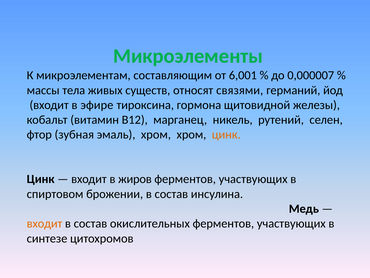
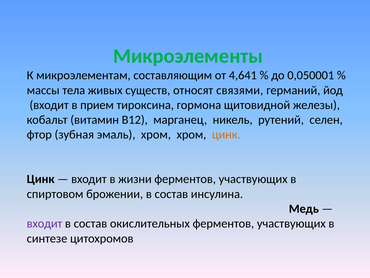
6,001: 6,001 -> 4,641
0,000007: 0,000007 -> 0,050001
эфире: эфире -> прием
жиров: жиров -> жизни
входит at (45, 223) colour: orange -> purple
